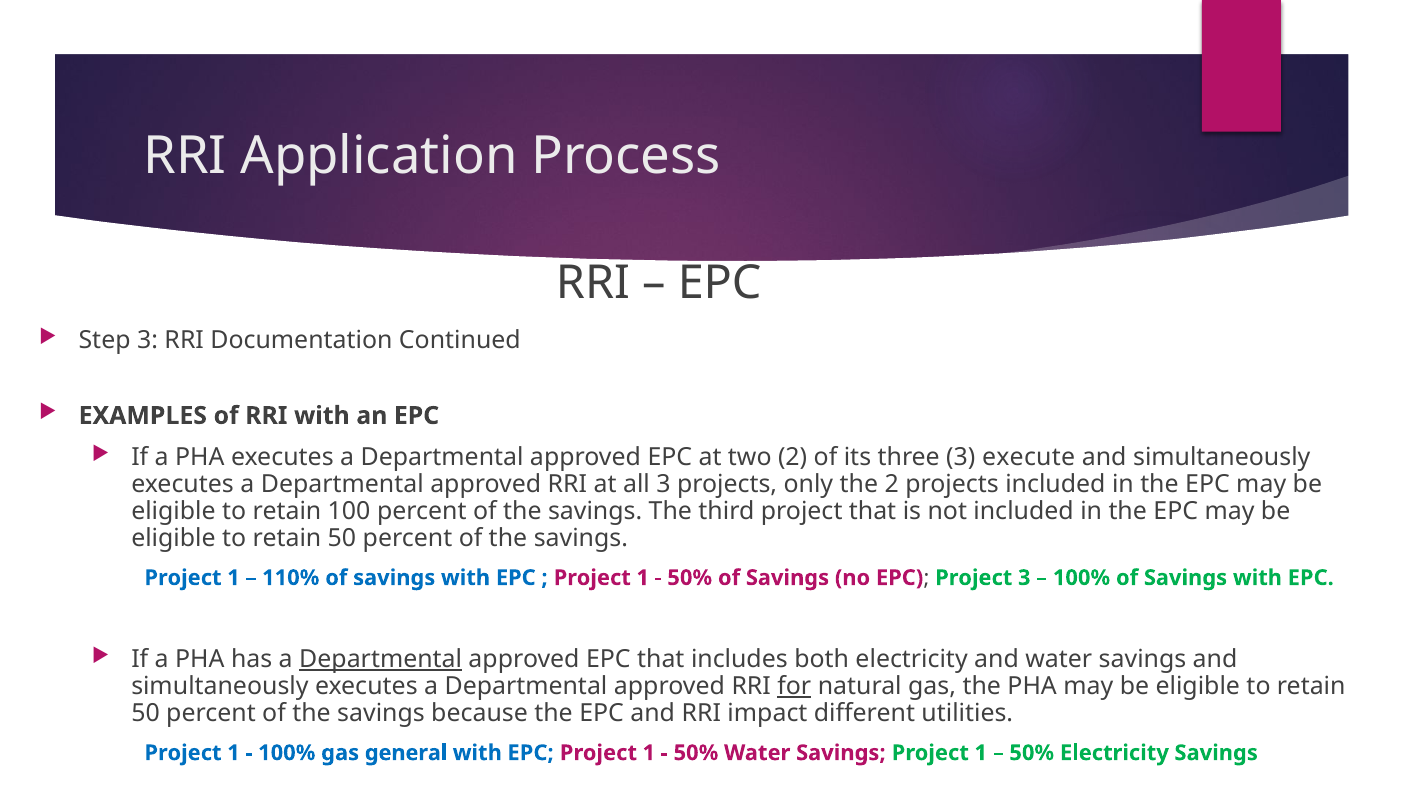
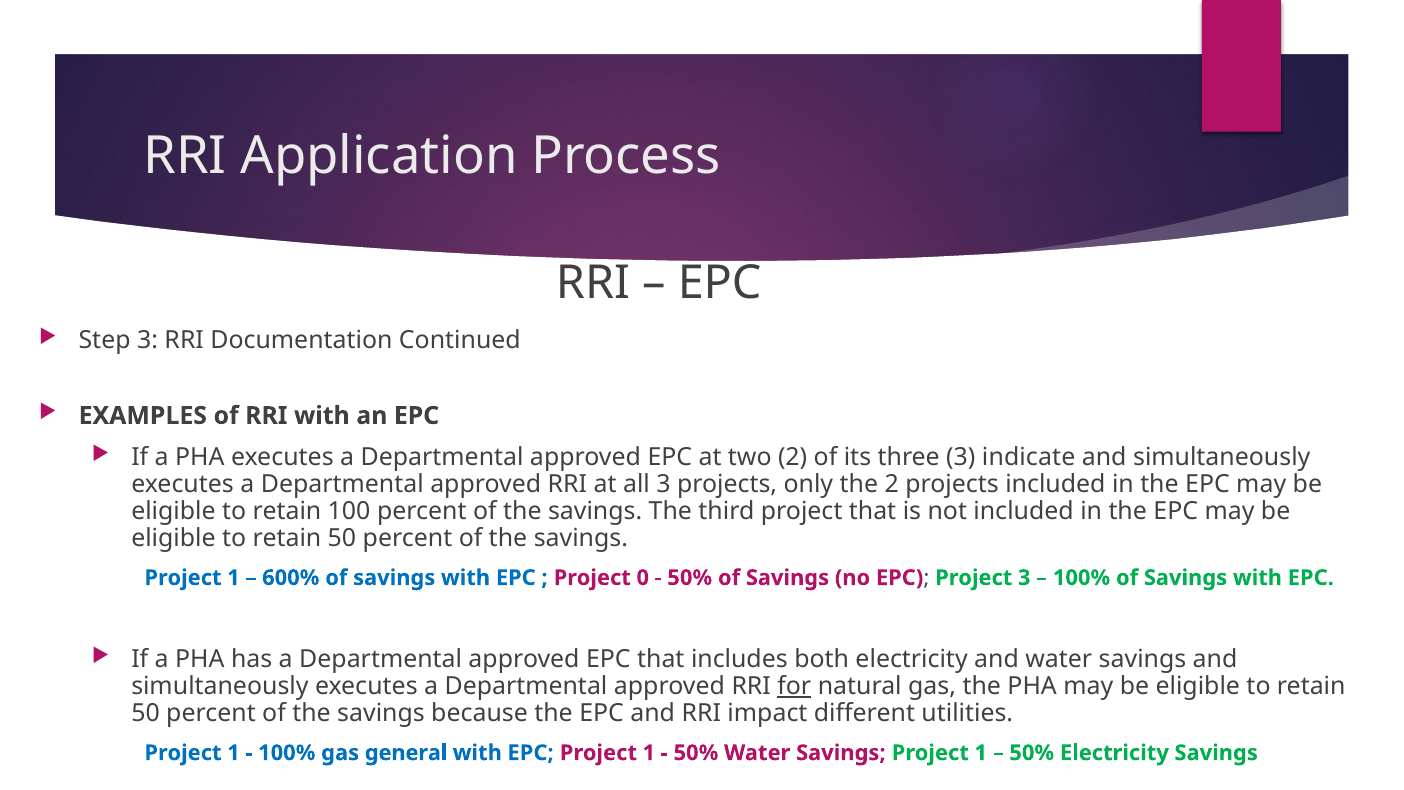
execute: execute -> indicate
110%: 110% -> 600%
1 at (643, 578): 1 -> 0
Departmental at (381, 659) underline: present -> none
